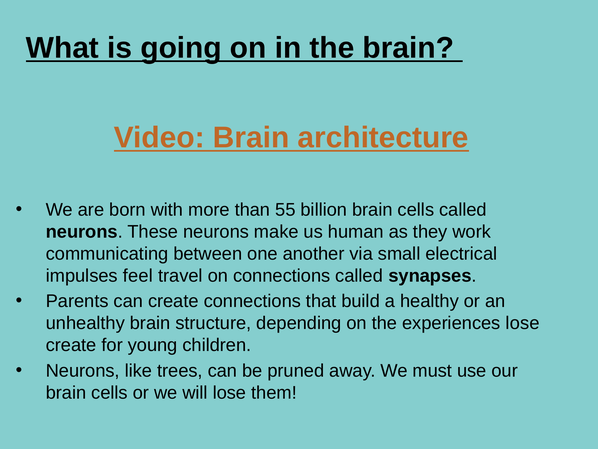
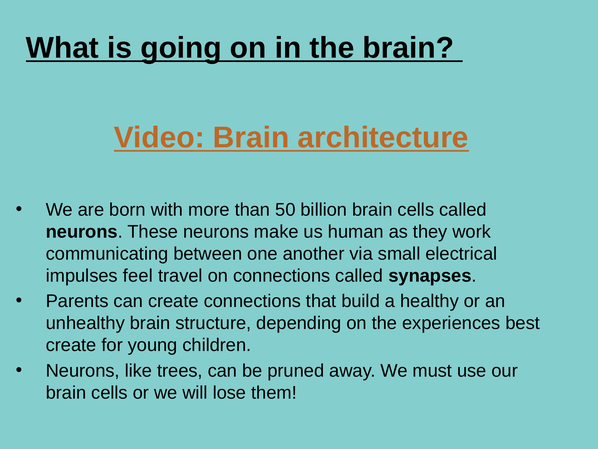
55: 55 -> 50
experiences lose: lose -> best
